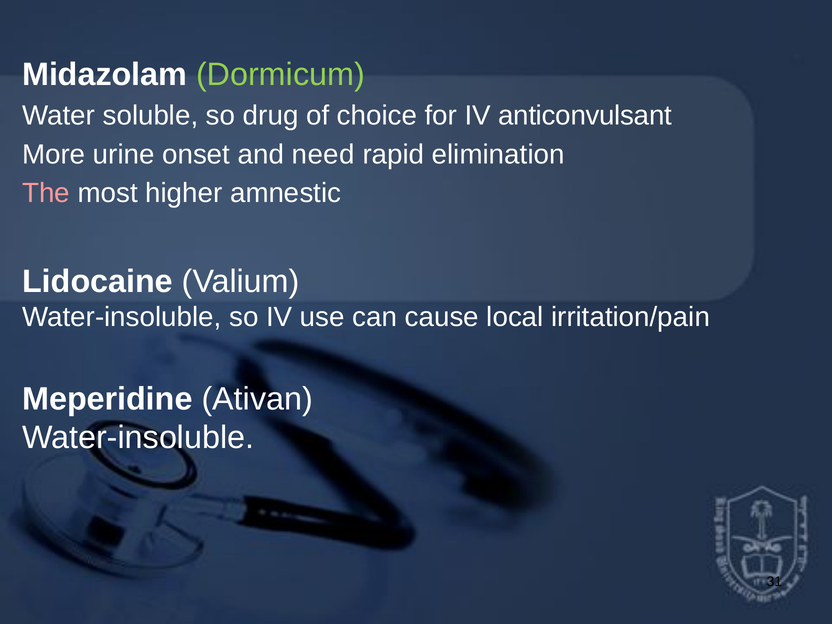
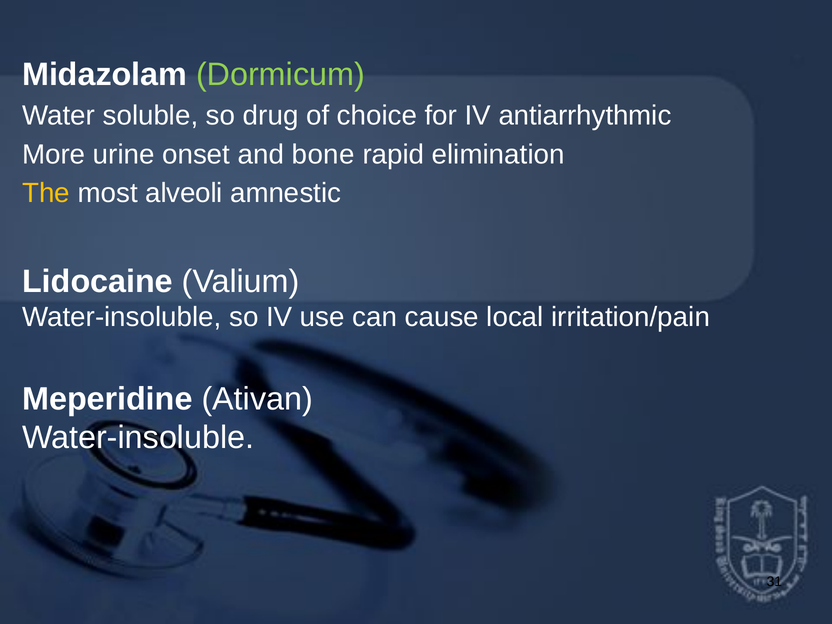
anticonvulsant: anticonvulsant -> antiarrhythmic
need: need -> bone
The colour: pink -> yellow
higher: higher -> alveoli
